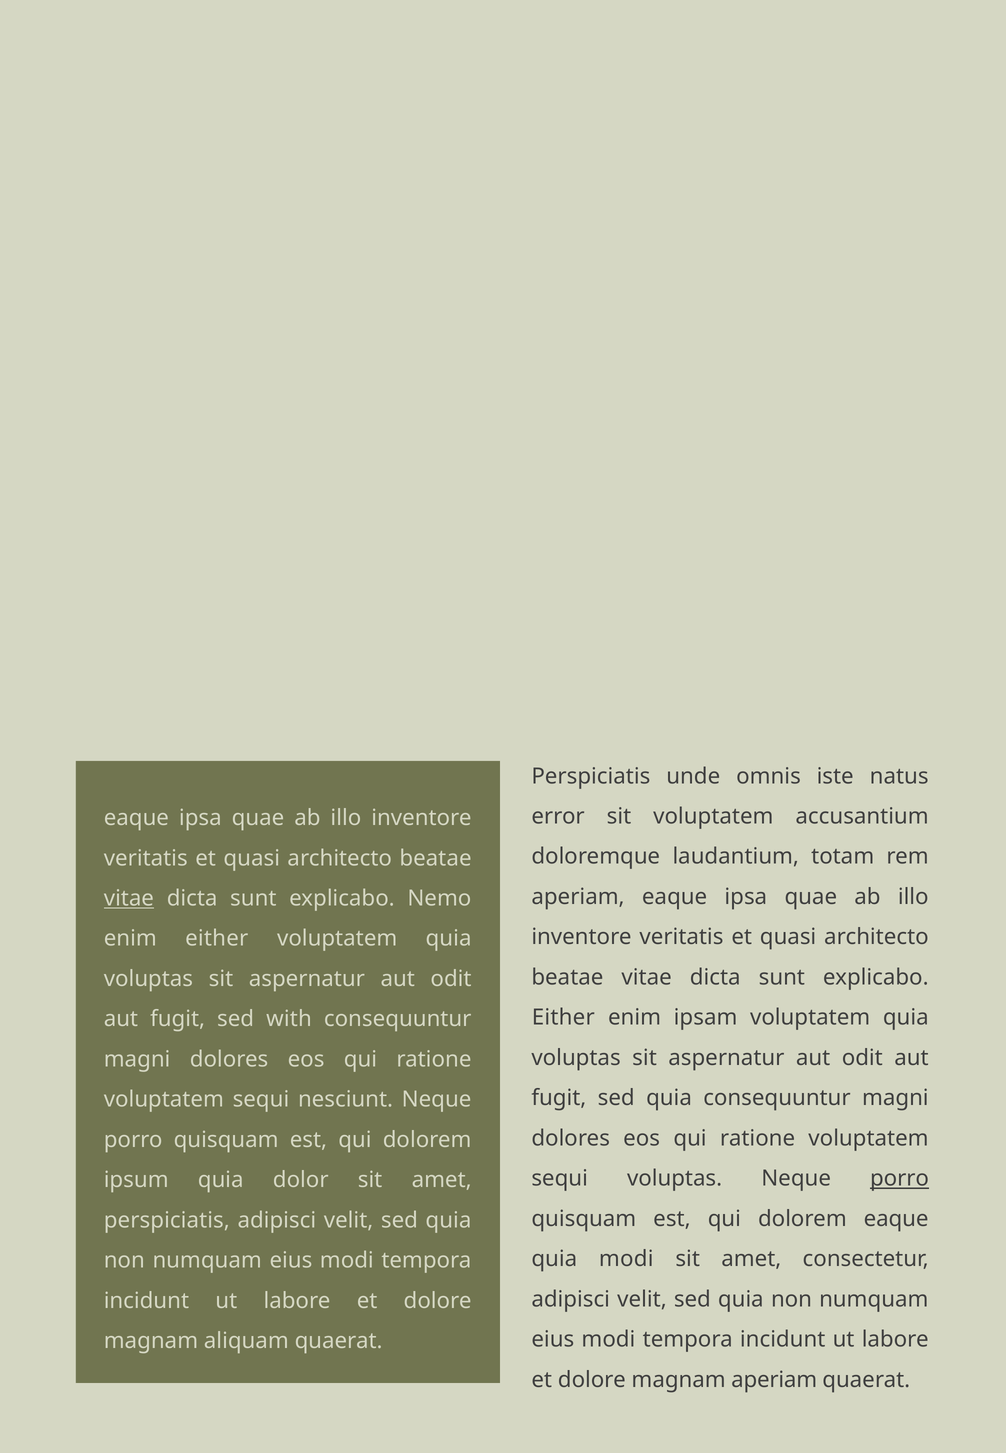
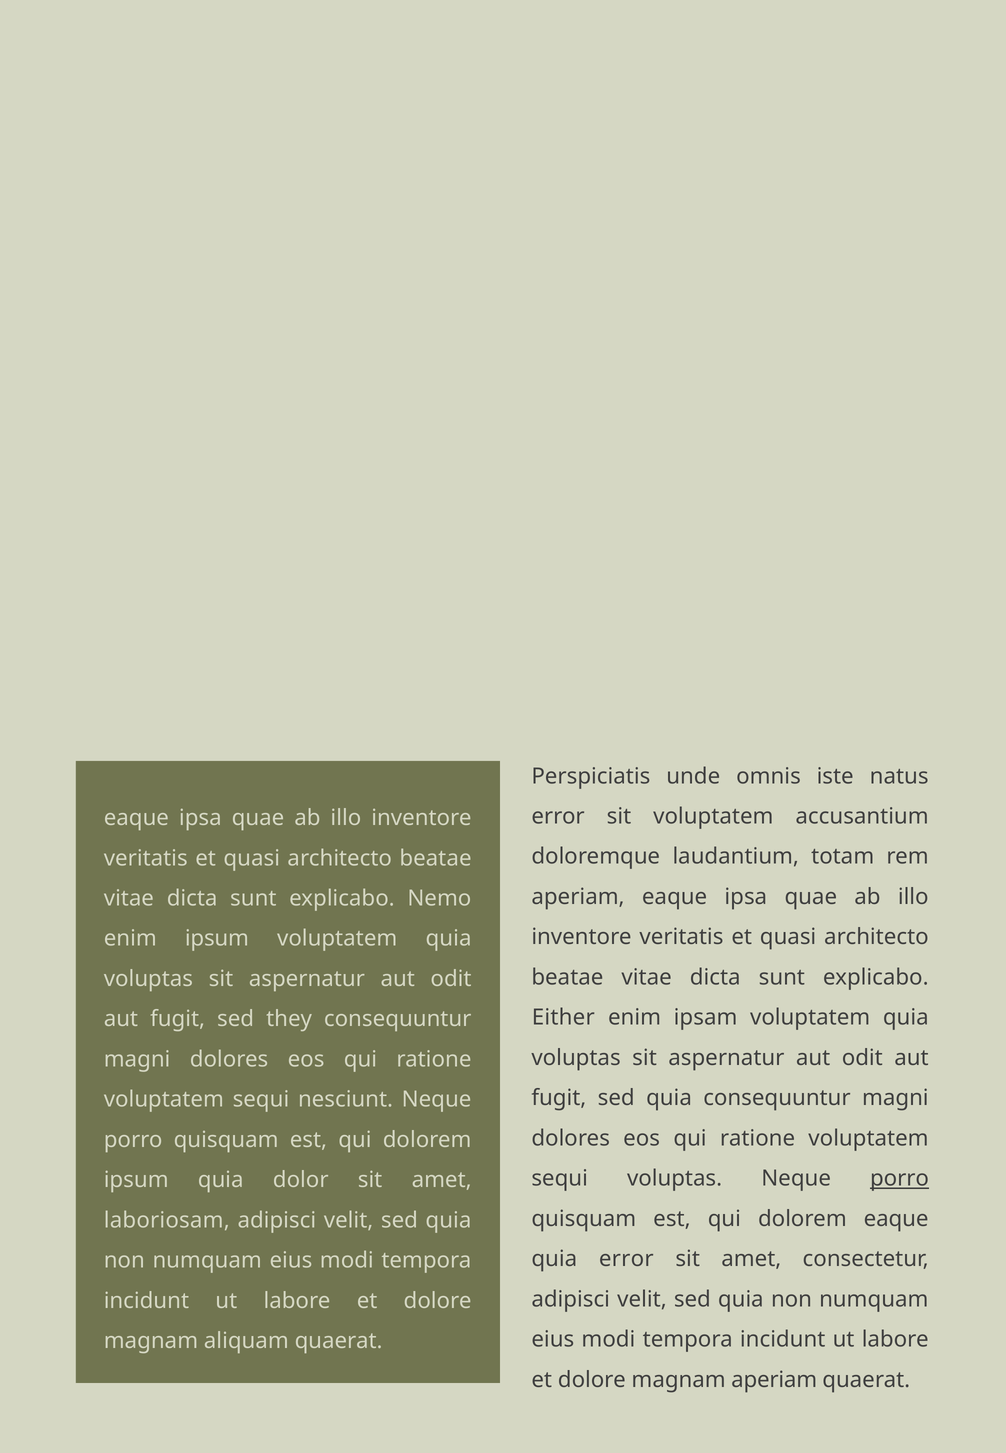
vitae at (129, 898) underline: present -> none
enim either: either -> ipsum
with: with -> they
perspiciatis at (167, 1220): perspiciatis -> laboriosam
quia modi: modi -> error
